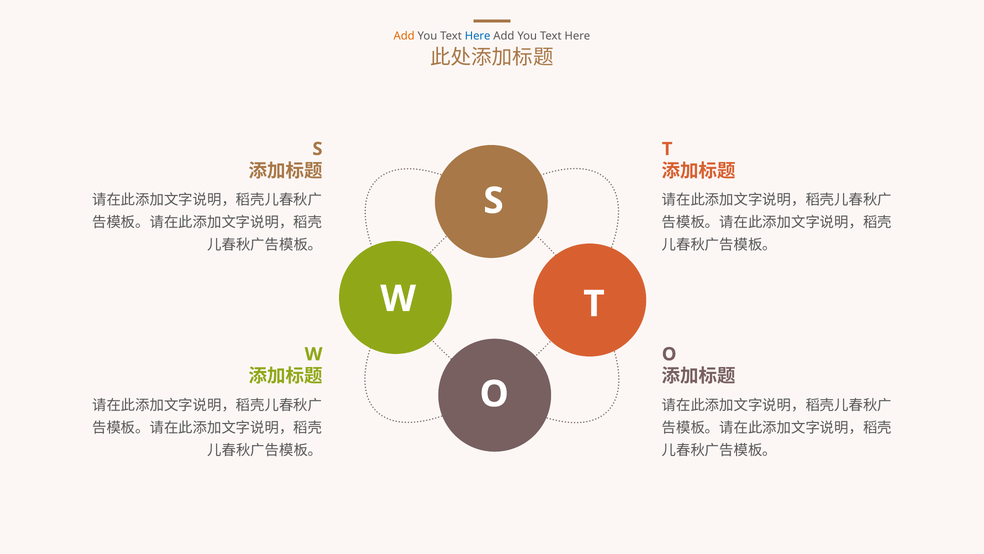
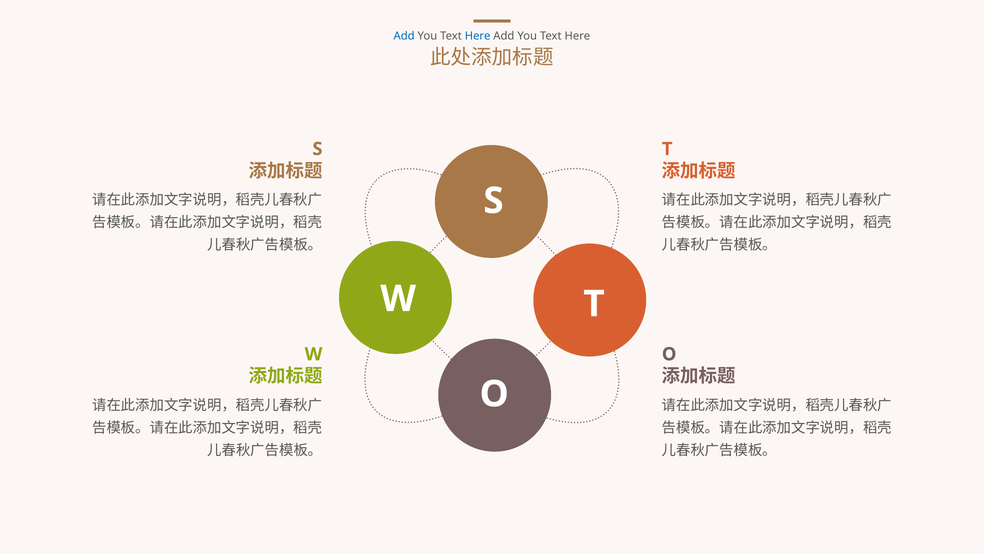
Add at (404, 36) colour: orange -> blue
